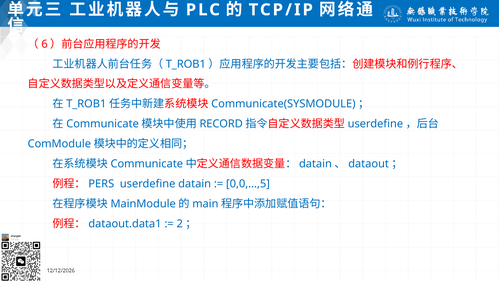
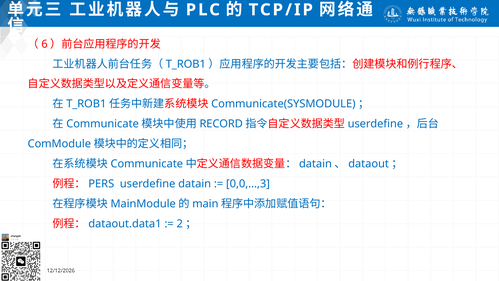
0,0,…,5: 0,0,…,5 -> 0,0,…,3
